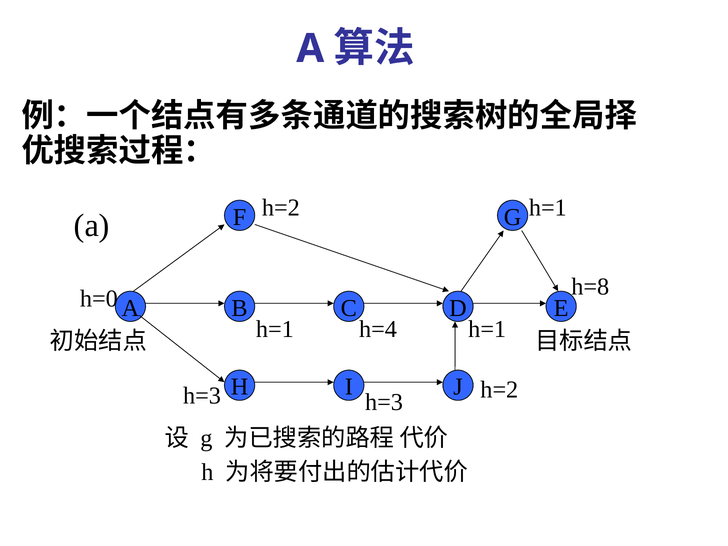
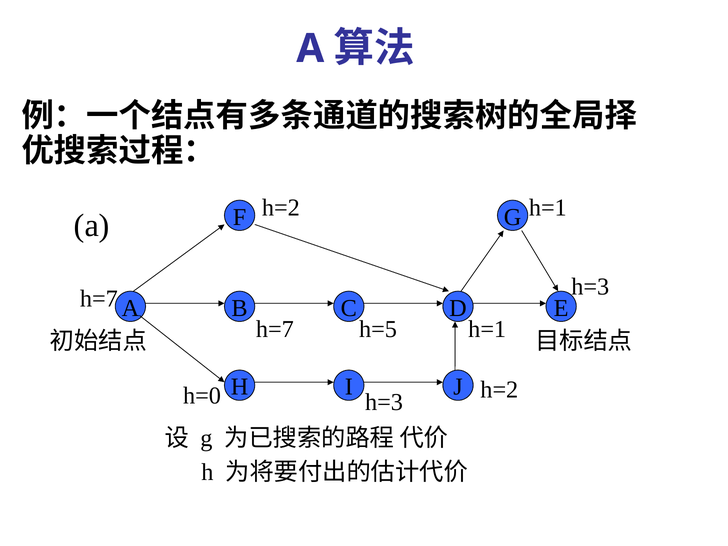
h=8 at (590, 287): h=8 -> h=3
h=0 at (99, 299): h=0 -> h=7
h=1 at (275, 329): h=1 -> h=7
h=4: h=4 -> h=5
h=3 at (202, 396): h=3 -> h=0
